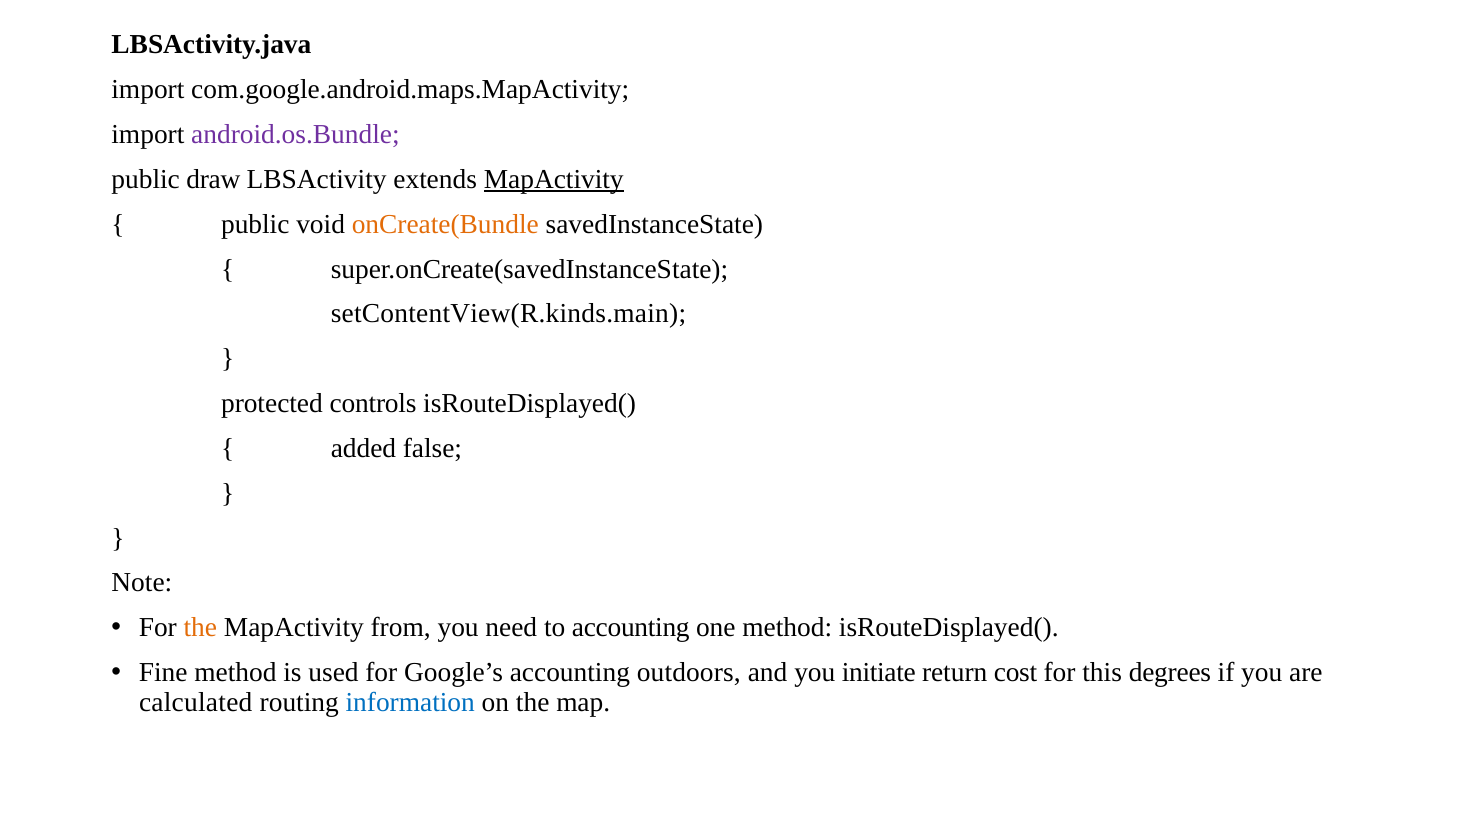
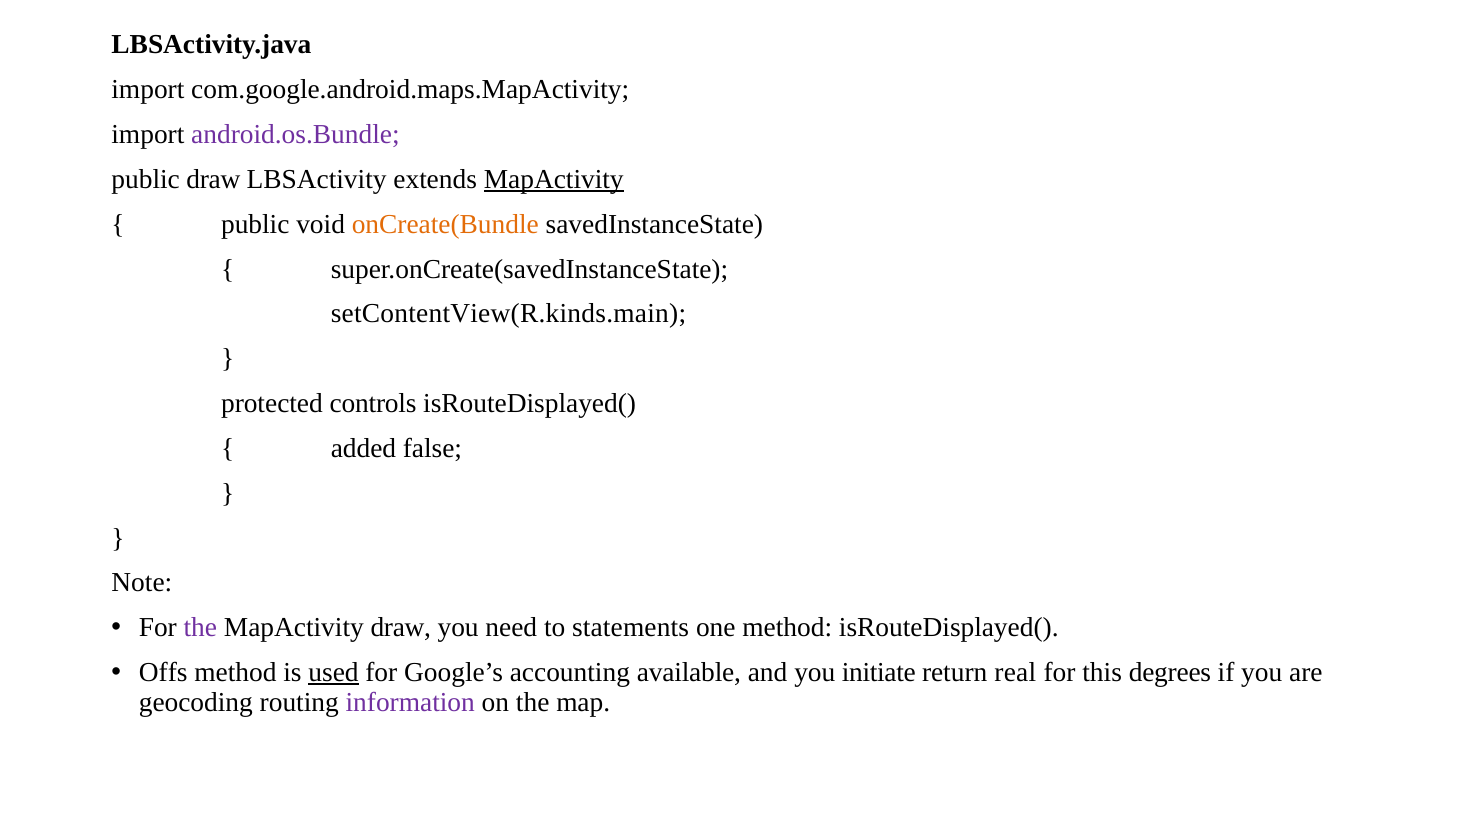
the at (200, 628) colour: orange -> purple
MapActivity from: from -> draw
to accounting: accounting -> statements
Fine: Fine -> Offs
used underline: none -> present
outdoors: outdoors -> available
cost: cost -> real
calculated: calculated -> geocoding
information colour: blue -> purple
